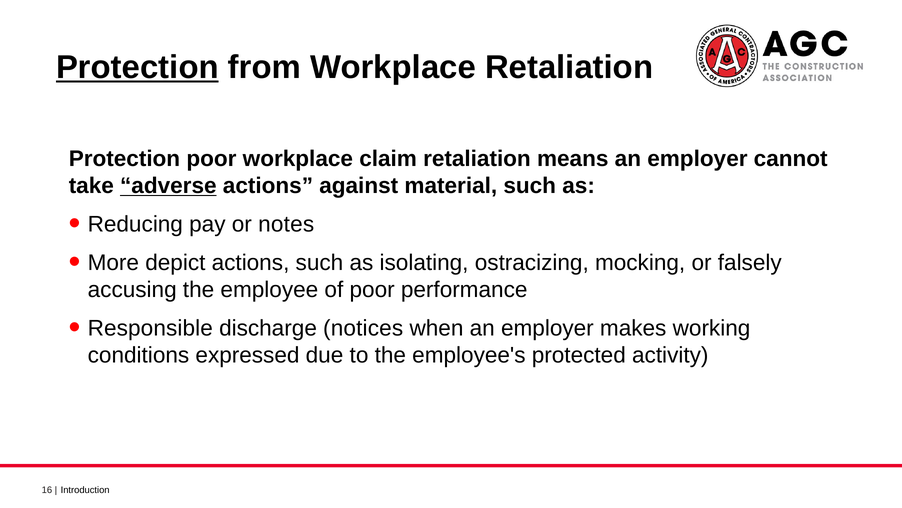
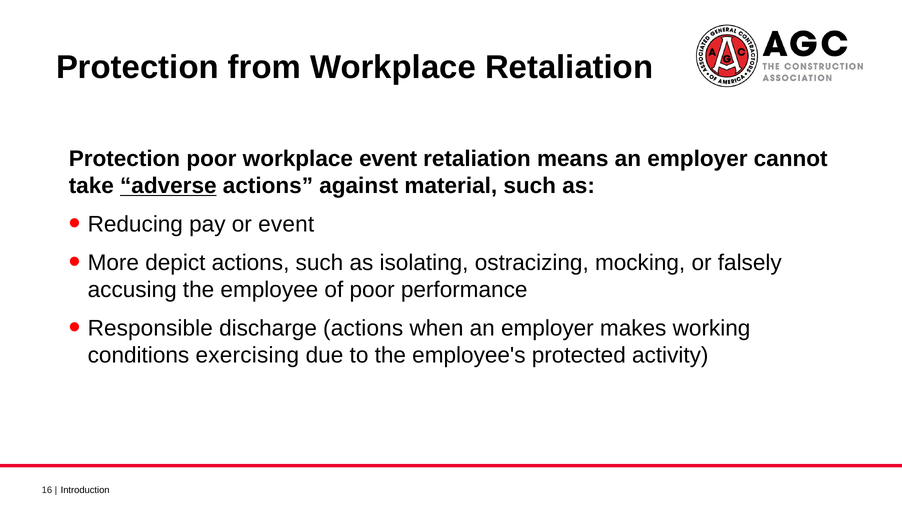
Protection at (137, 67) underline: present -> none
workplace claim: claim -> event
or notes: notes -> event
discharge notices: notices -> actions
expressed: expressed -> exercising
